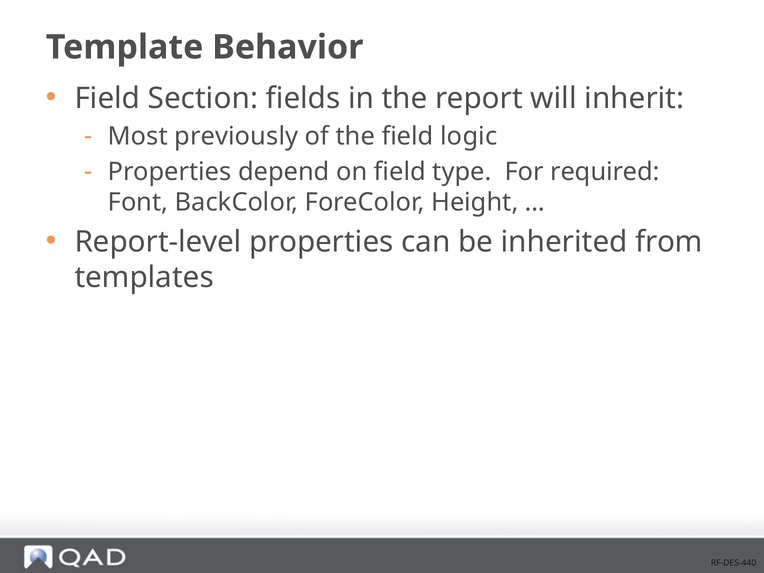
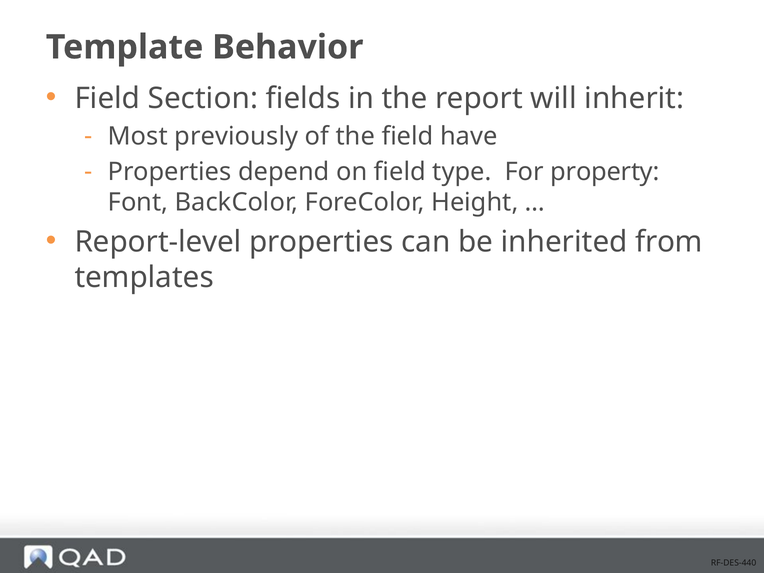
logic: logic -> have
required: required -> property
